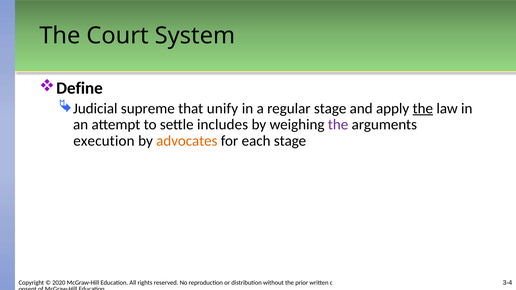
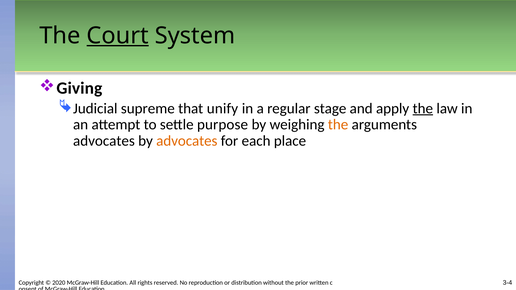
Court underline: none -> present
Define: Define -> Giving
includes: includes -> purpose
the at (338, 125) colour: purple -> orange
execution at (104, 141): execution -> advocates
each stage: stage -> place
